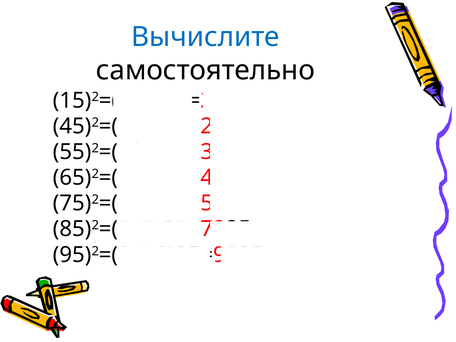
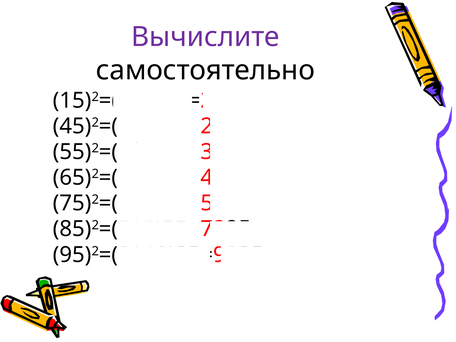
Вычислите colour: blue -> purple
